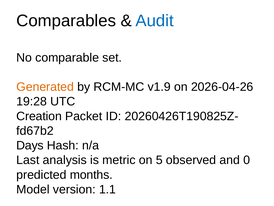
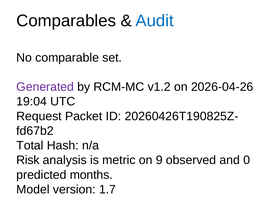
Generated colour: orange -> purple
v1.9: v1.9 -> v1.2
19:28: 19:28 -> 19:04
Creation: Creation -> Request
Days: Days -> Total
Last: Last -> Risk
5: 5 -> 9
1.1: 1.1 -> 1.7
